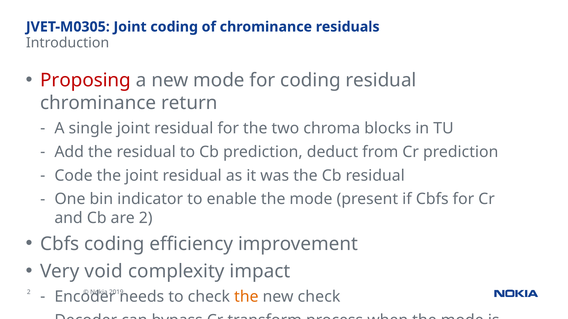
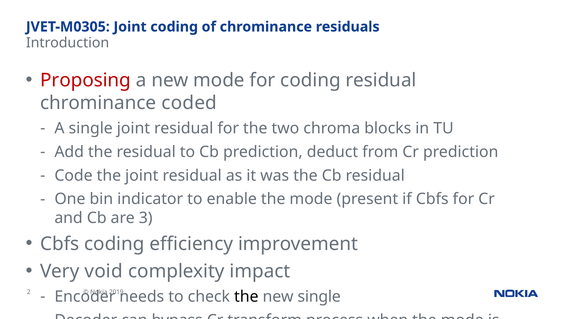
return: return -> coded
are 2: 2 -> 3
the at (246, 297) colour: orange -> black
new check: check -> single
